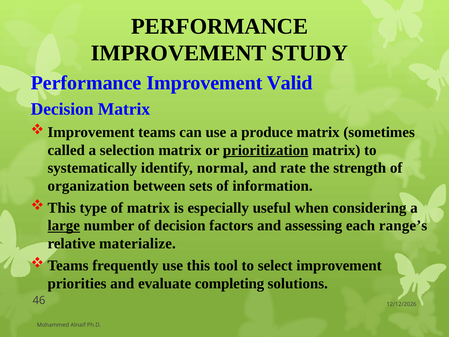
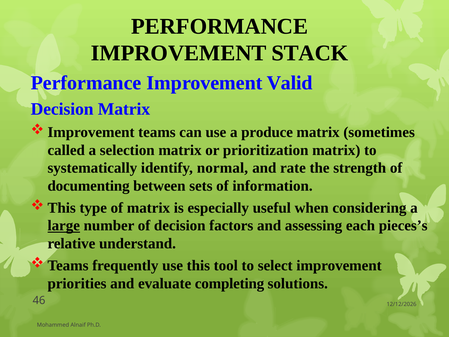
STUDY: STUDY -> STACK
prioritization underline: present -> none
organization: organization -> documenting
range’s: range’s -> pieces’s
materialize: materialize -> understand
